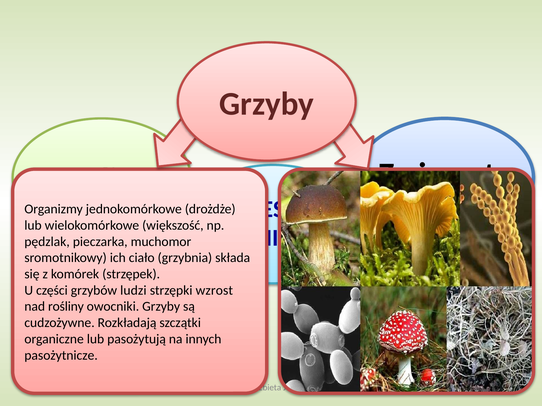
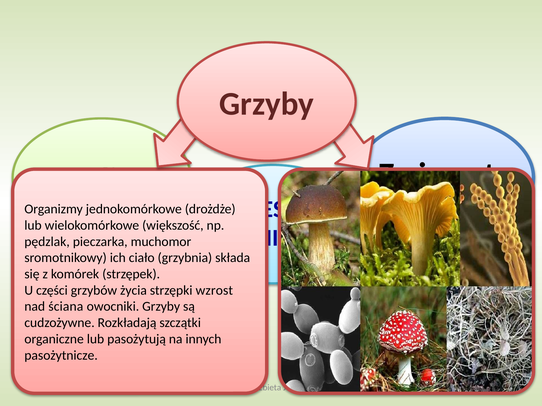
ludzi: ludzi -> życia
nad rośliny: rośliny -> ściana
